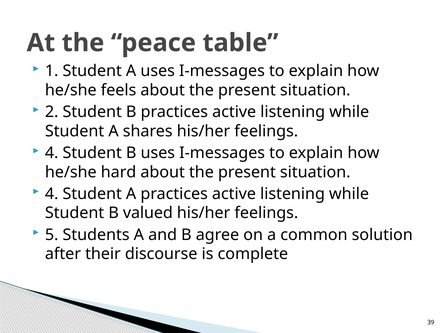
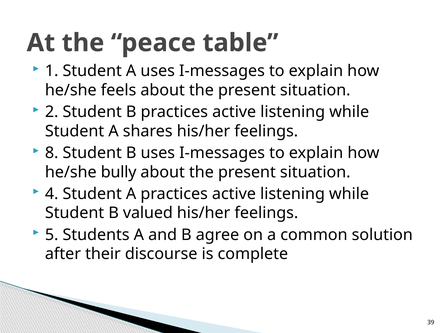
4 at (52, 153): 4 -> 8
hard: hard -> bully
